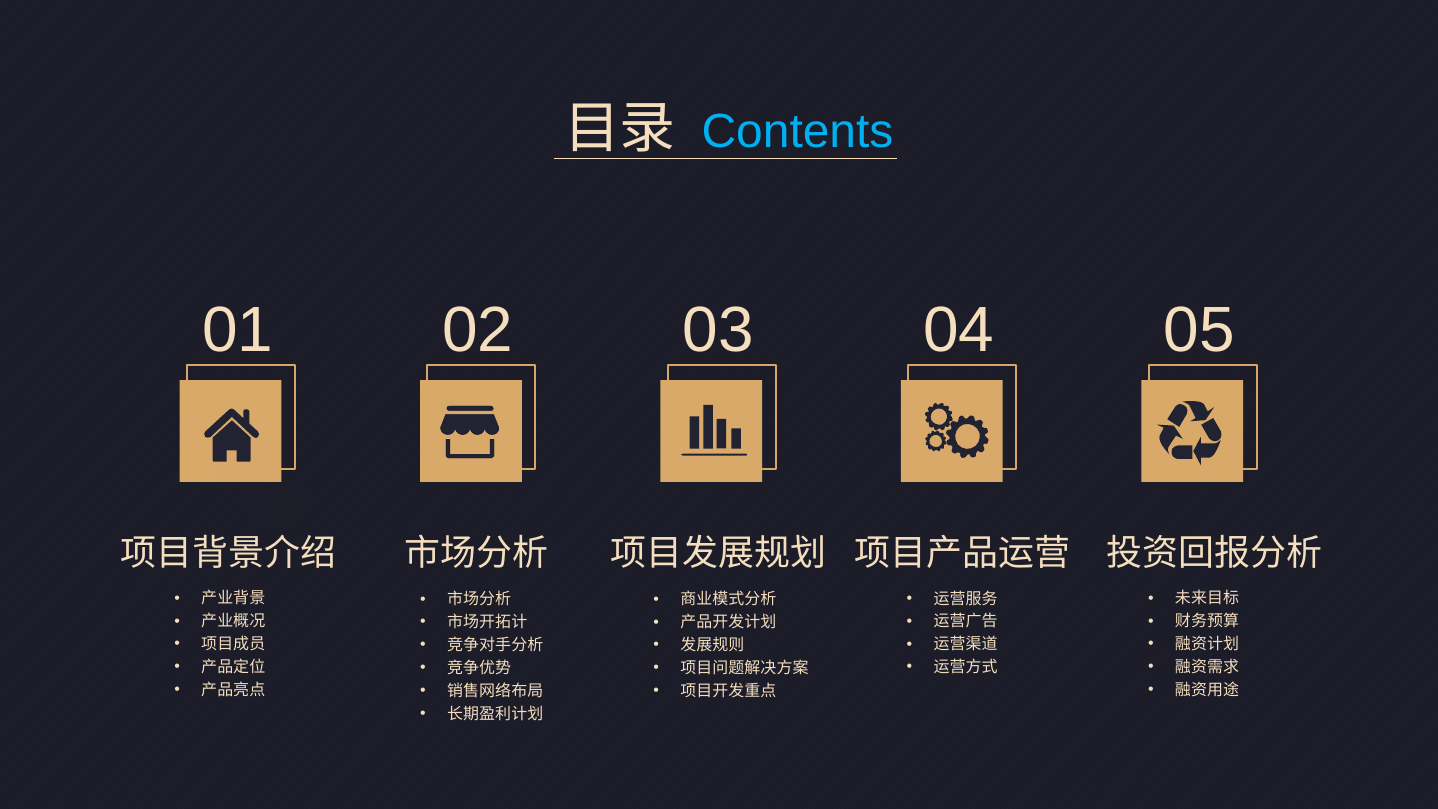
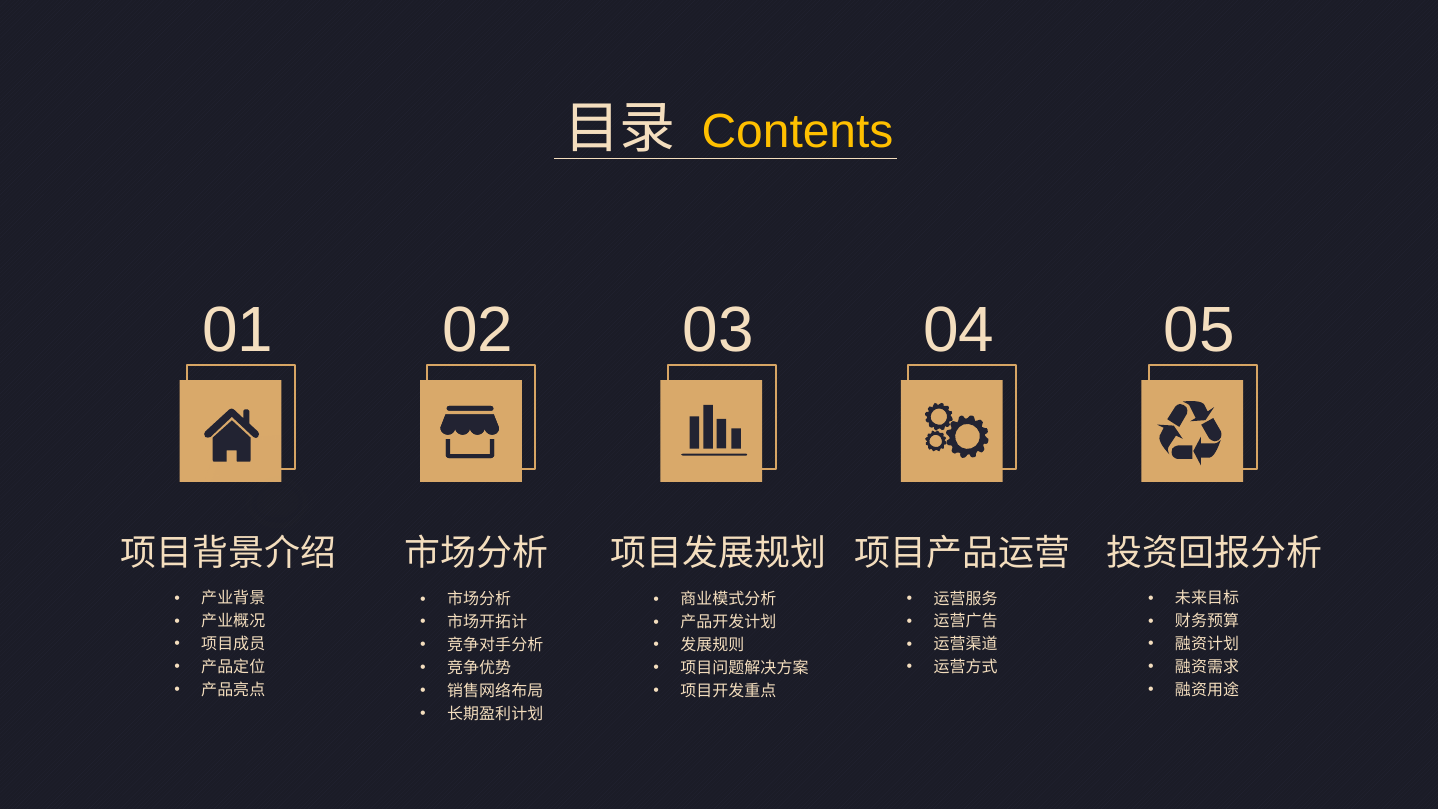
Contents colour: light blue -> yellow
